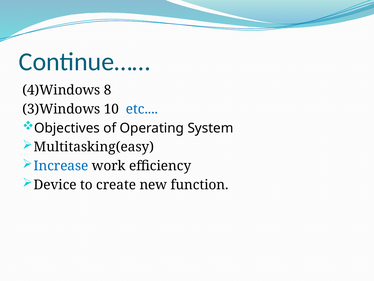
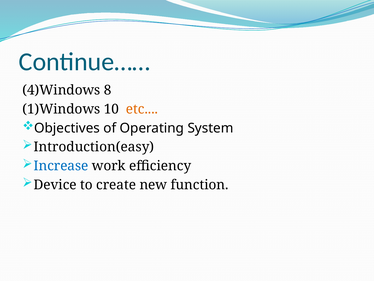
3)Windows: 3)Windows -> 1)Windows
etc colour: blue -> orange
Multitasking(easy: Multitasking(easy -> Introduction(easy
